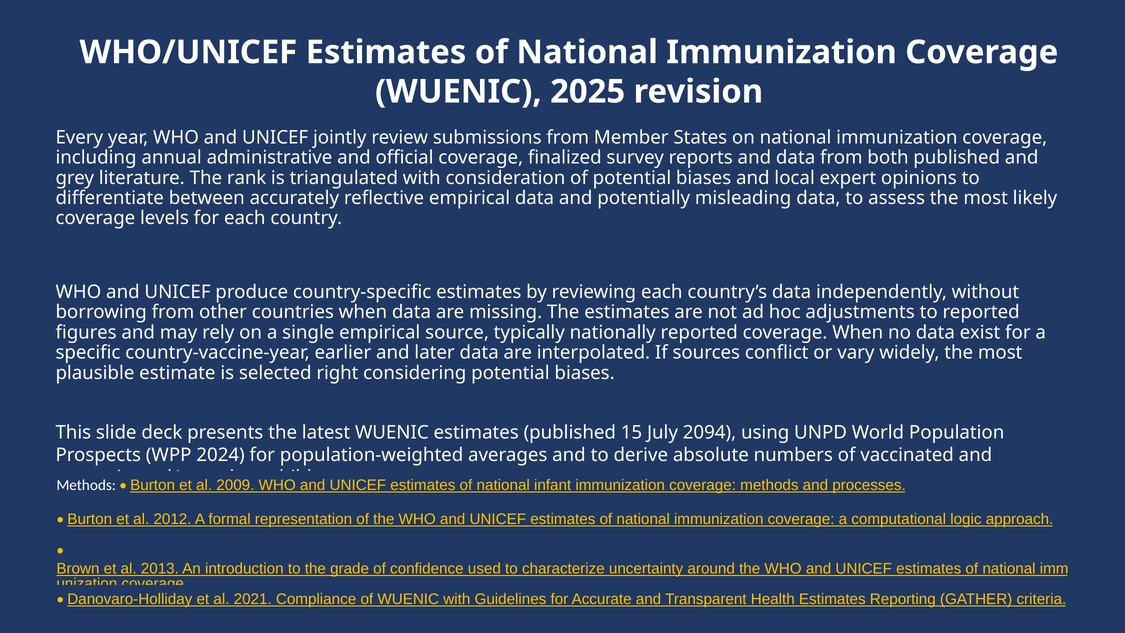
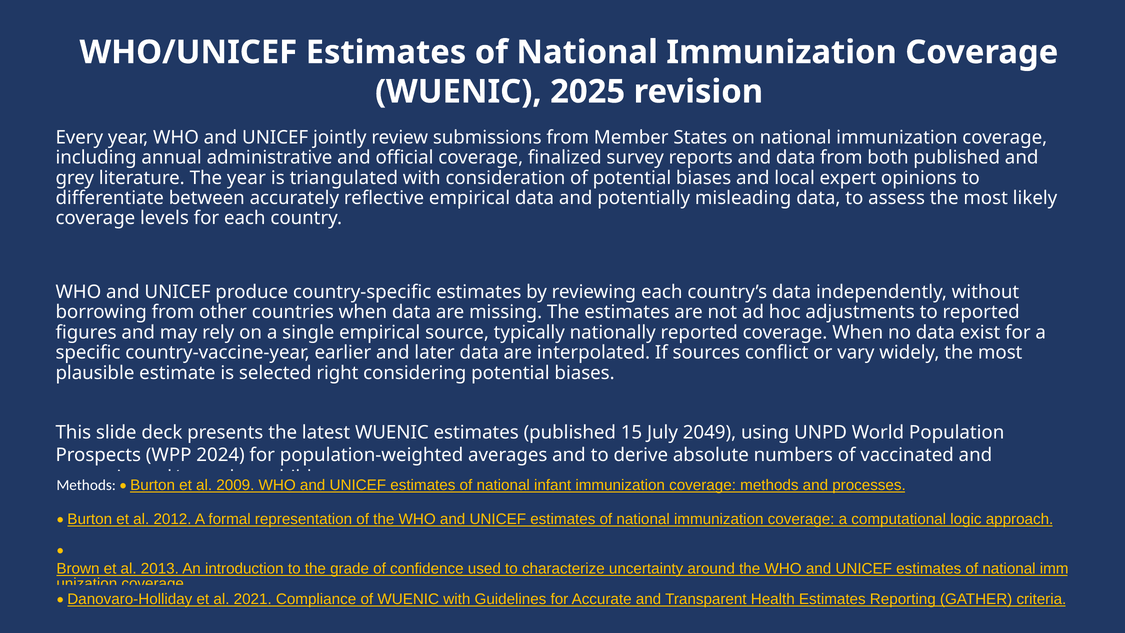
The rank: rank -> year
2094: 2094 -> 2049
